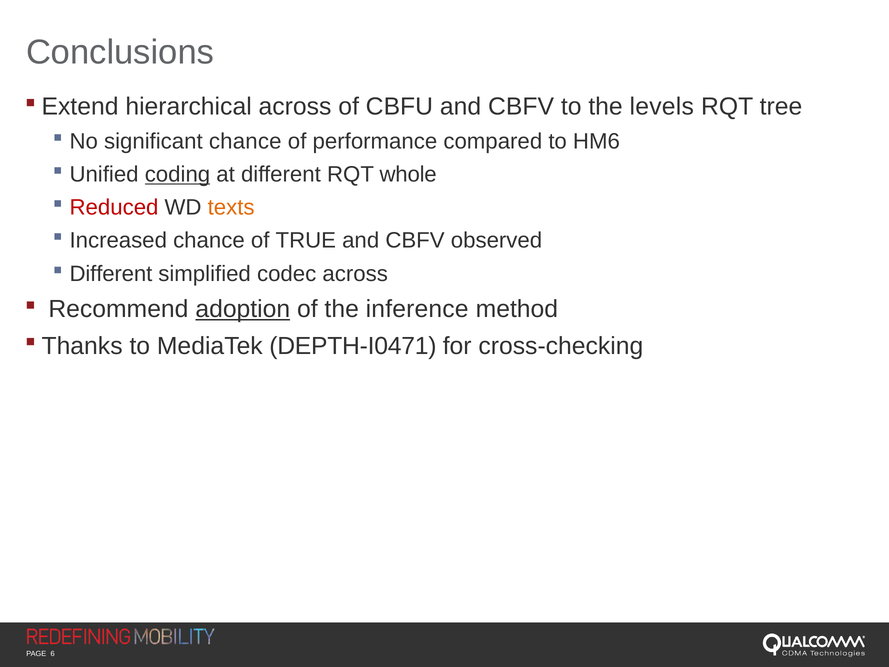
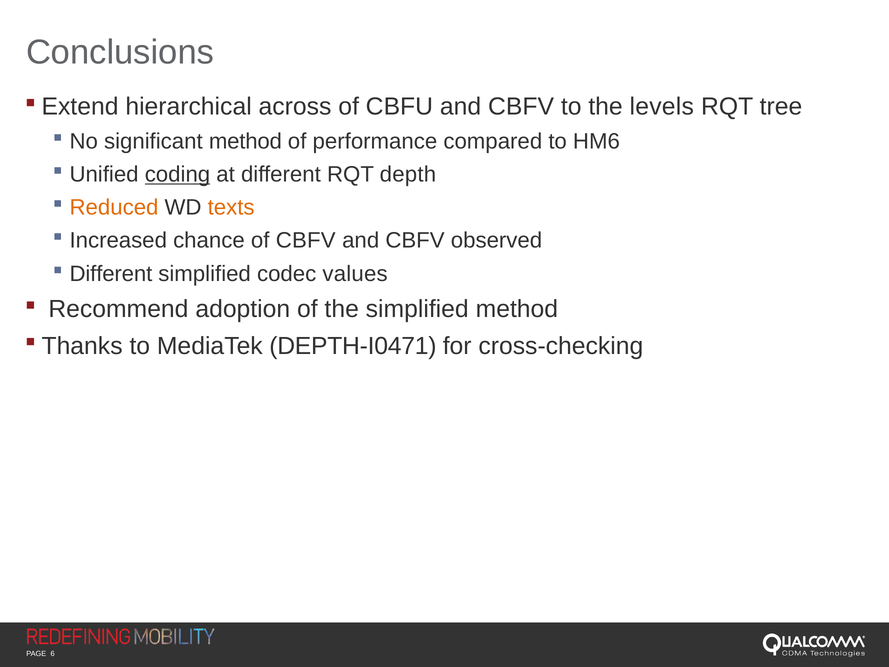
significant chance: chance -> method
whole: whole -> depth
Reduced colour: red -> orange
of TRUE: TRUE -> CBFV
codec across: across -> values
adoption underline: present -> none
the inference: inference -> simplified
